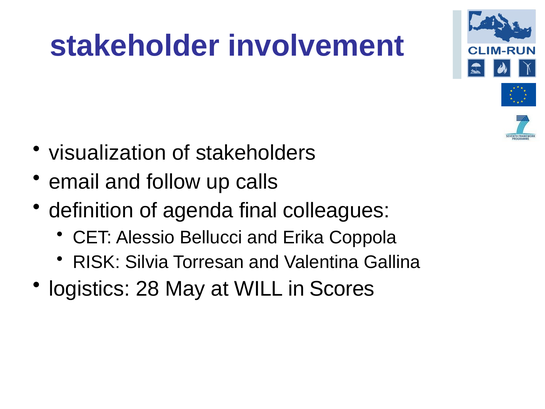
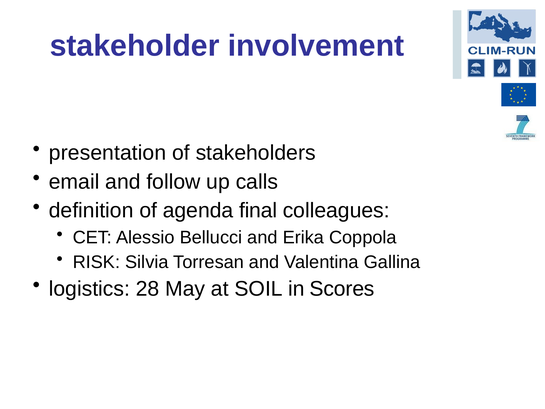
visualization: visualization -> presentation
WILL: WILL -> SOIL
